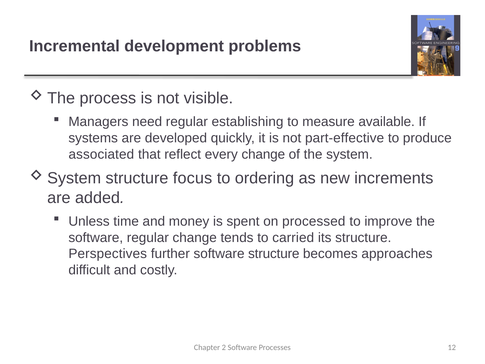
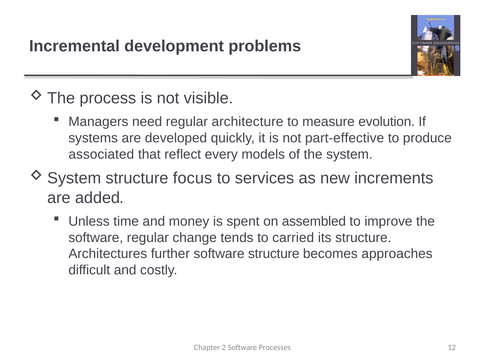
establishing: establishing -> architecture
available: available -> evolution
every change: change -> models
ordering: ordering -> services
processed: processed -> assembled
Perspectives: Perspectives -> Architectures
